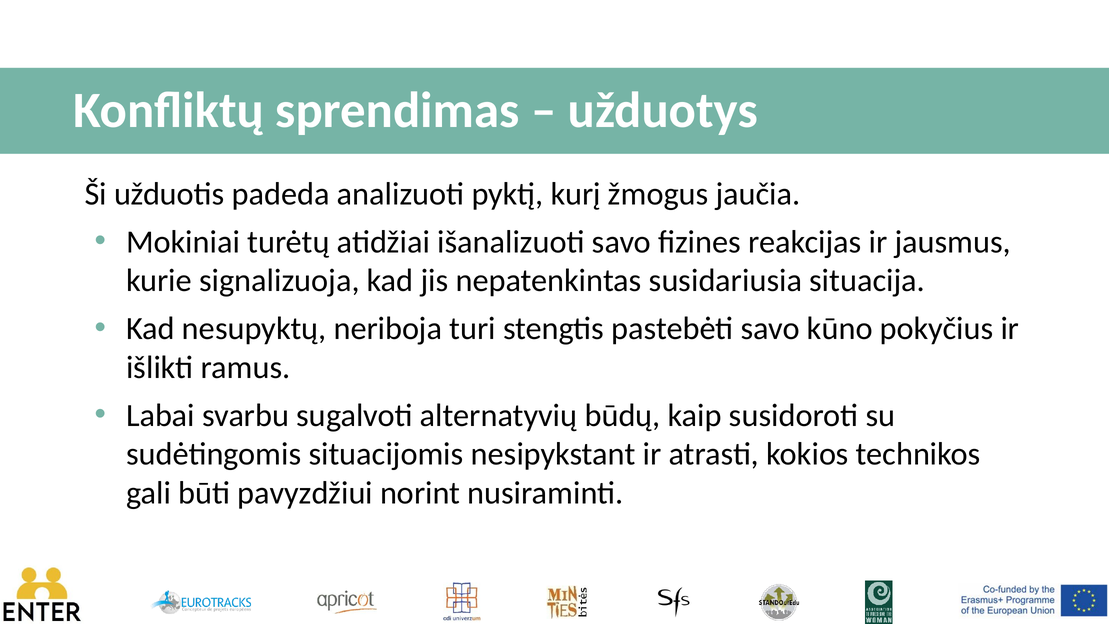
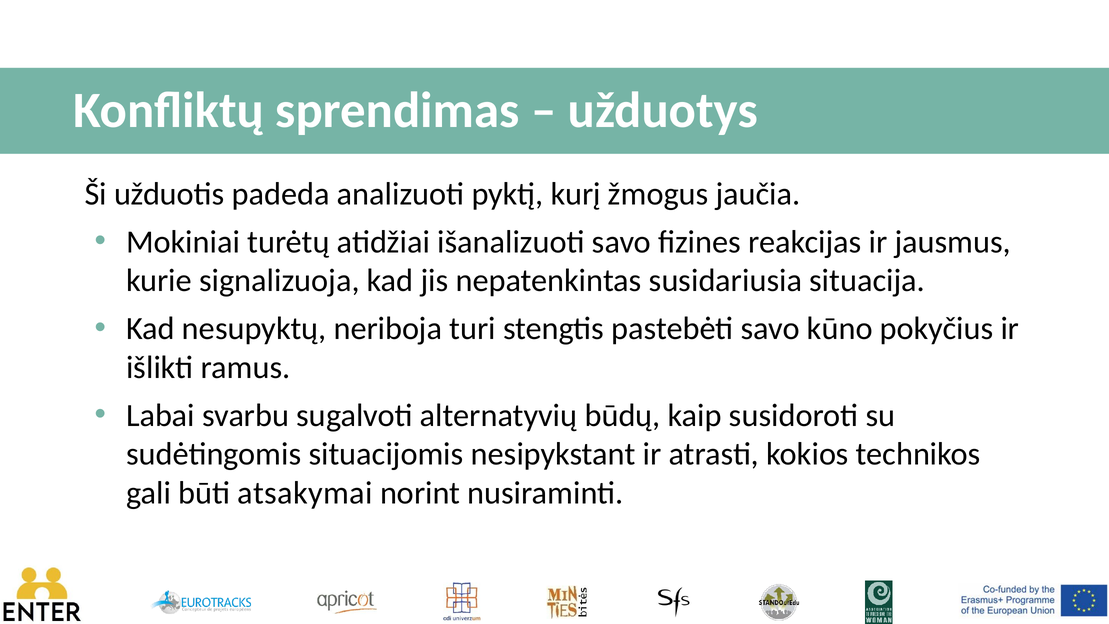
pavyzdžiui: pavyzdžiui -> atsakymai
